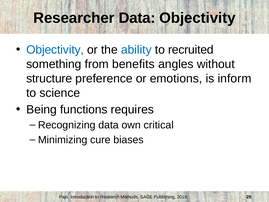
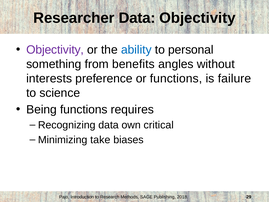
Objectivity at (55, 50) colour: blue -> purple
recruited: recruited -> personal
structure: structure -> interests
or emotions: emotions -> functions
inform: inform -> failure
cure: cure -> take
